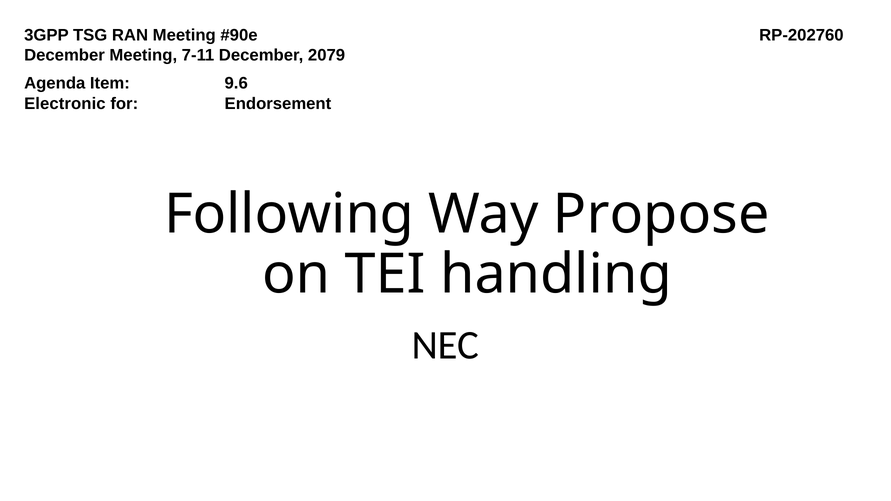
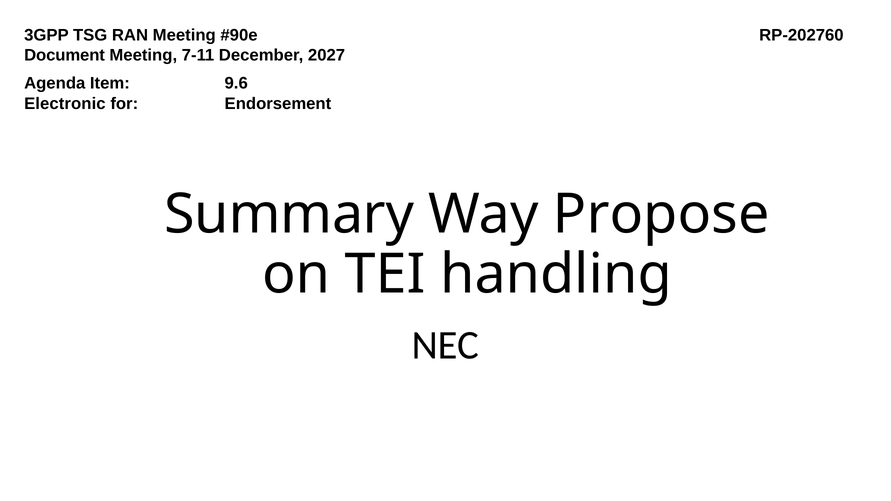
December at (64, 55): December -> Document
2079: 2079 -> 2027
Following: Following -> Summary
